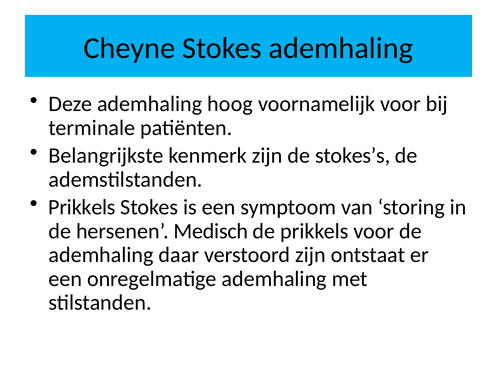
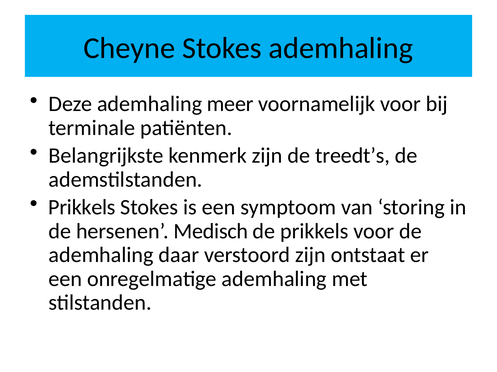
hoog: hoog -> meer
stokes’s: stokes’s -> treedt’s
